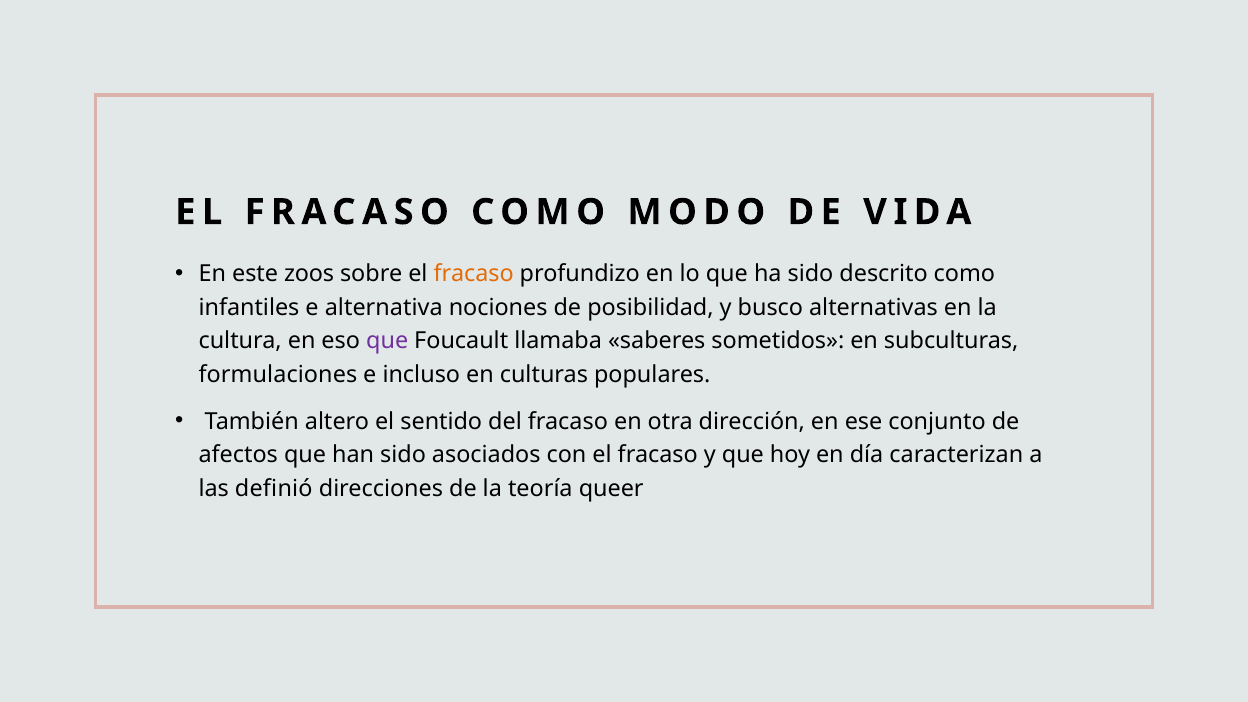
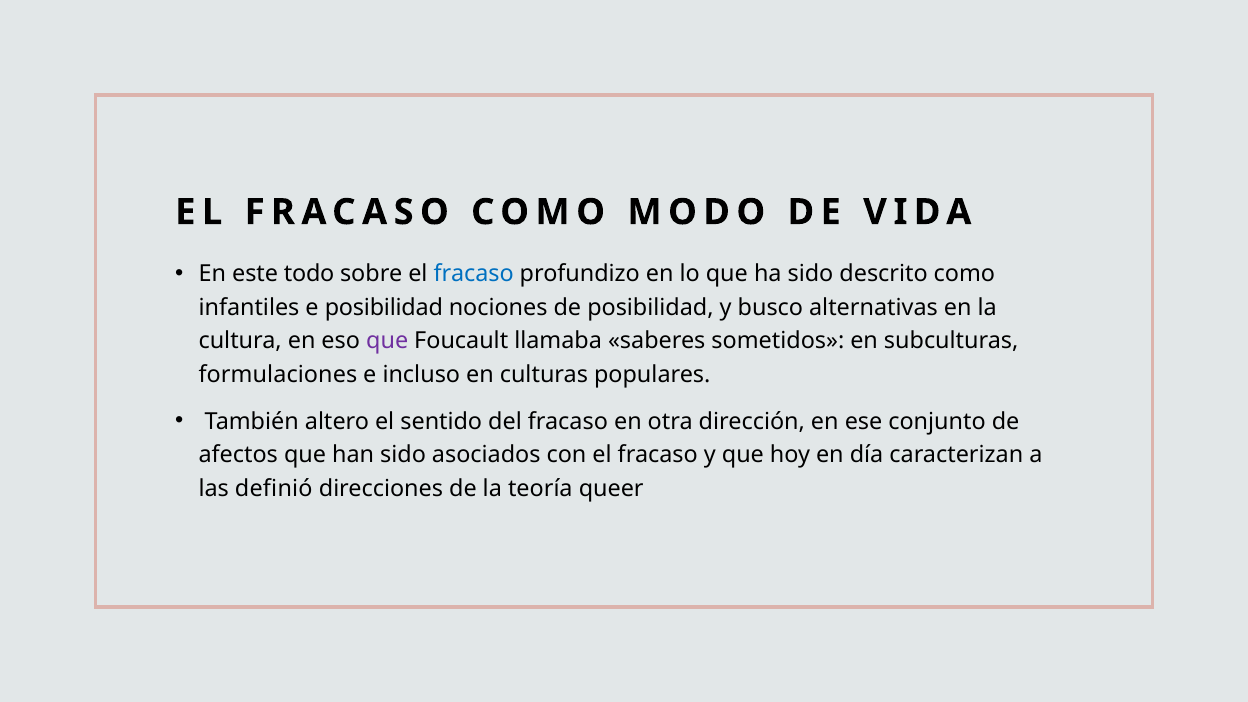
zoos: zoos -> todo
fracaso at (474, 274) colour: orange -> blue
e alternativa: alternativa -> posibilidad
